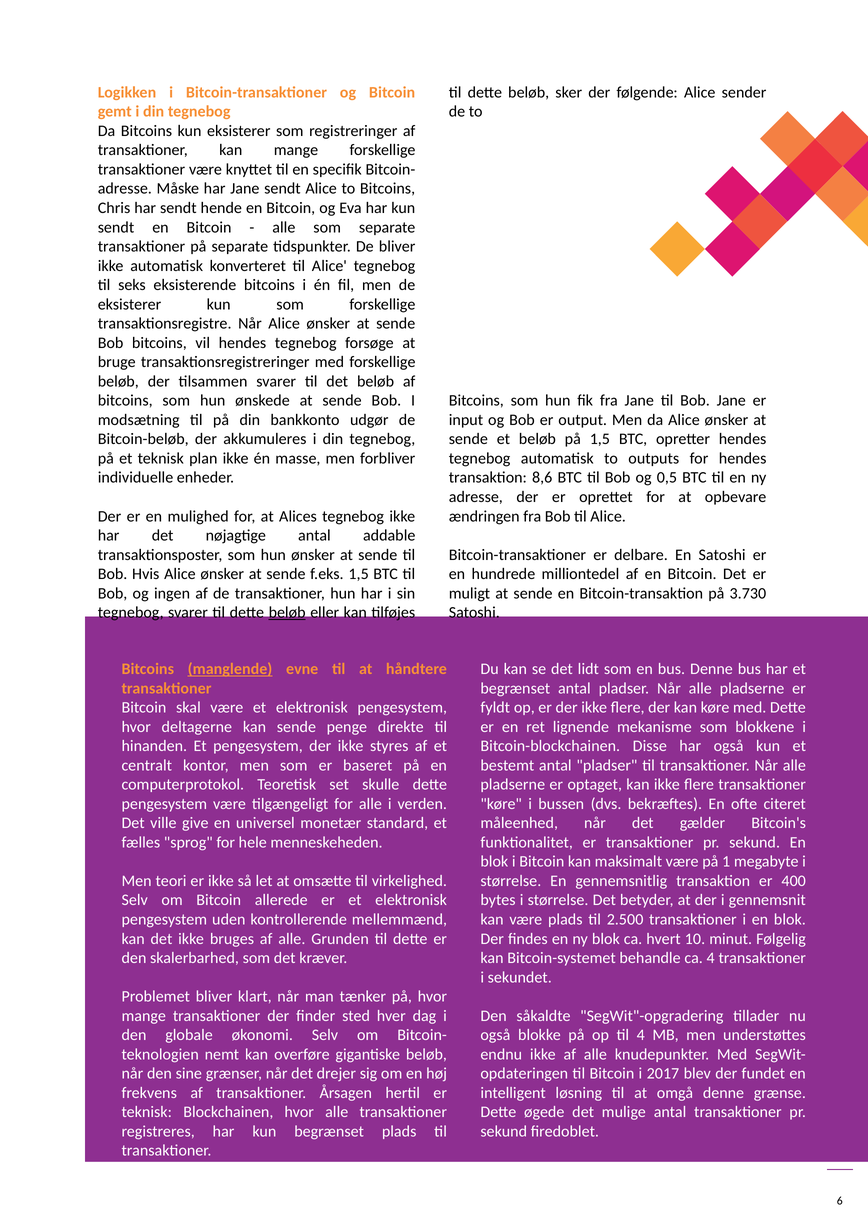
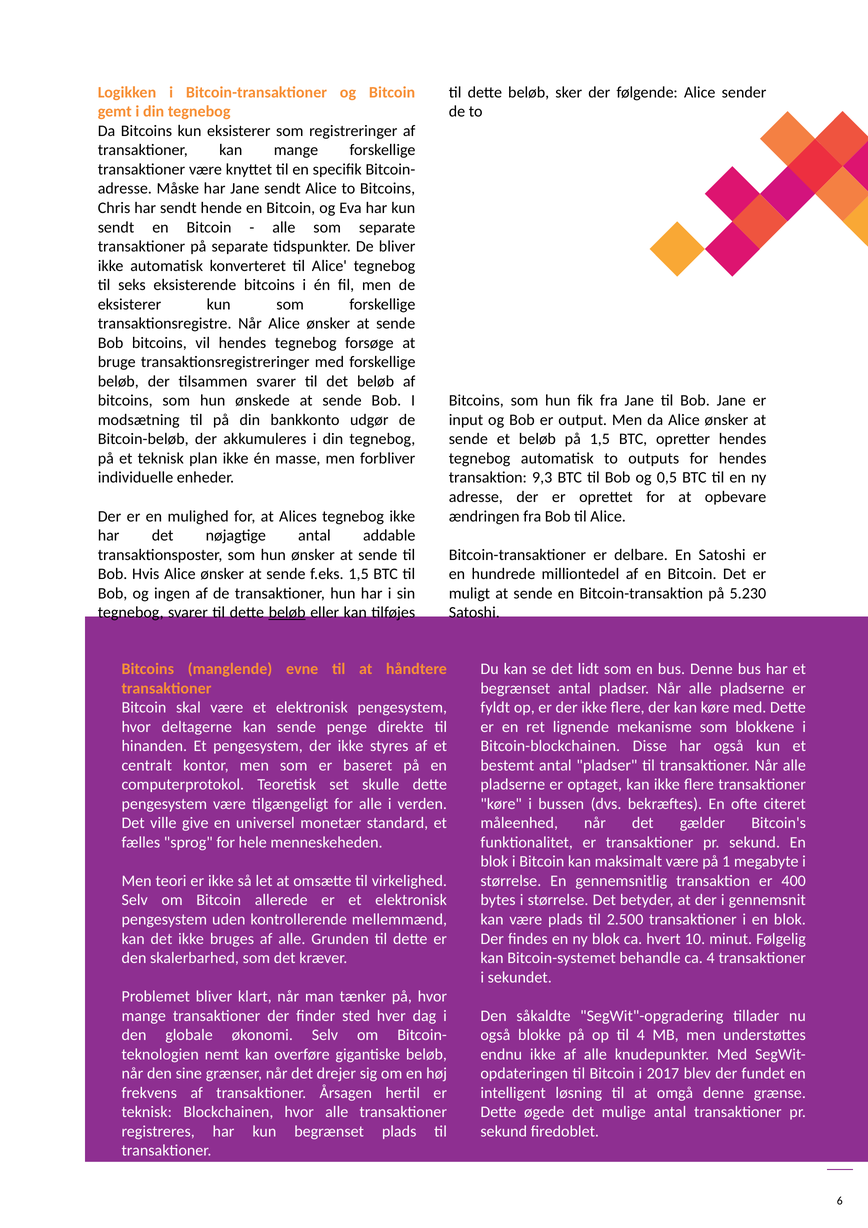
8,6: 8,6 -> 9,3
3.730: 3.730 -> 5.230
manglende underline: present -> none
